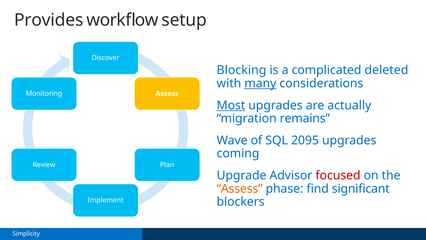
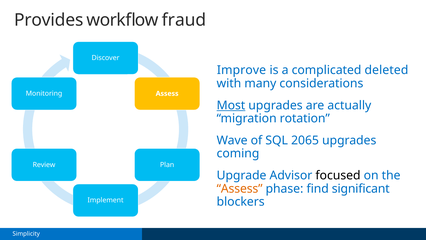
setup: setup -> fraud
Blocking: Blocking -> Improve
many underline: present -> none
remains: remains -> rotation
2095: 2095 -> 2065
focused colour: red -> black
